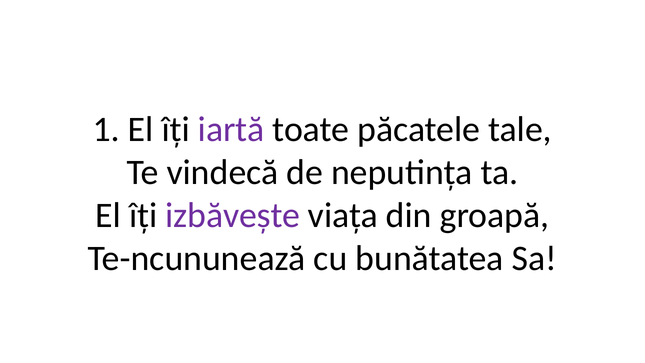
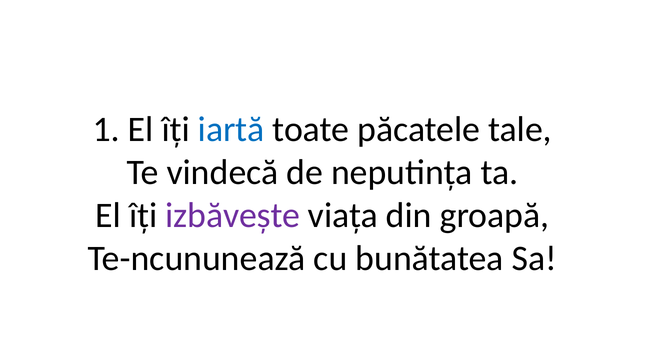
iartă colour: purple -> blue
